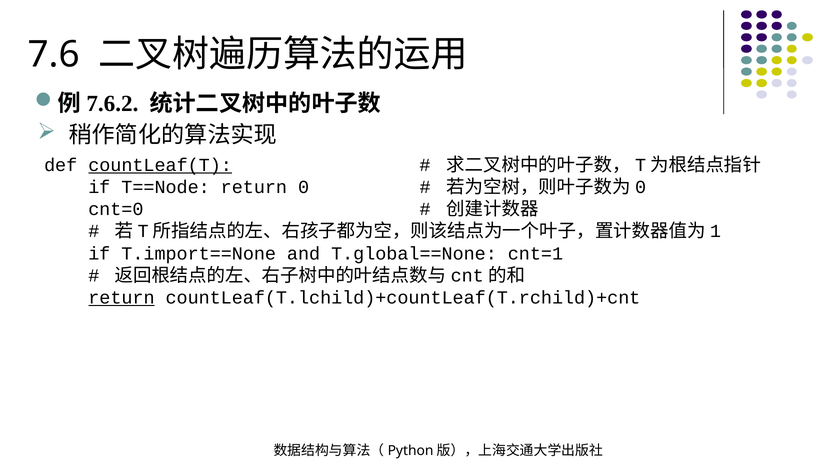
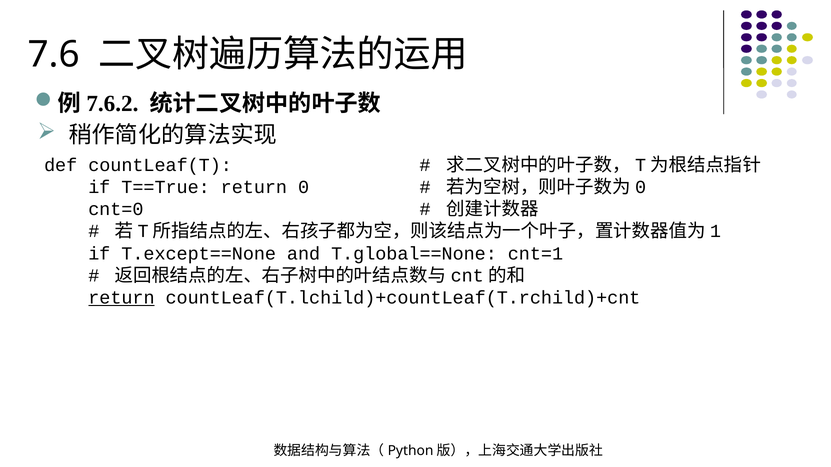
countLeaf(T underline: present -> none
T==Node: T==Node -> T==True
T.import==None: T.import==None -> T.except==None
